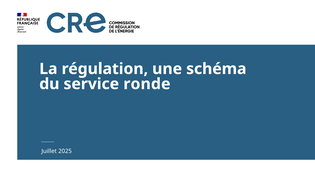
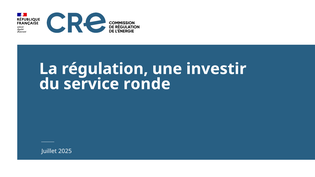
schéma: schéma -> investir
